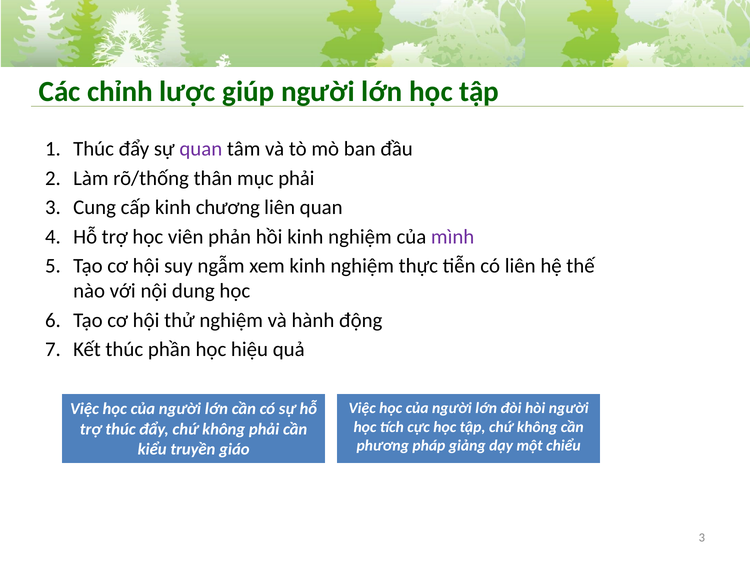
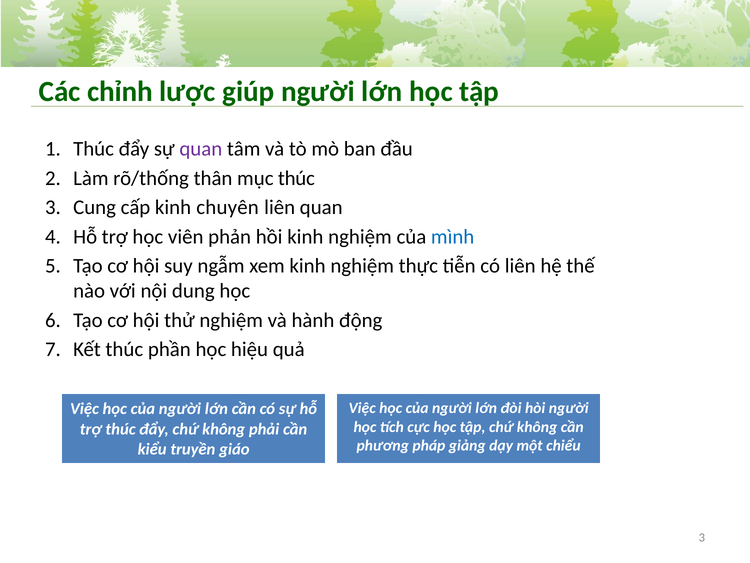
mục phải: phải -> thúc
chương: chương -> chuyên
mình colour: purple -> blue
